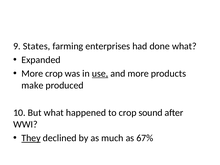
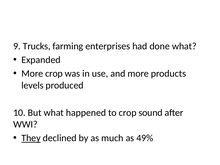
States: States -> Trucks
use underline: present -> none
make: make -> levels
67%: 67% -> 49%
